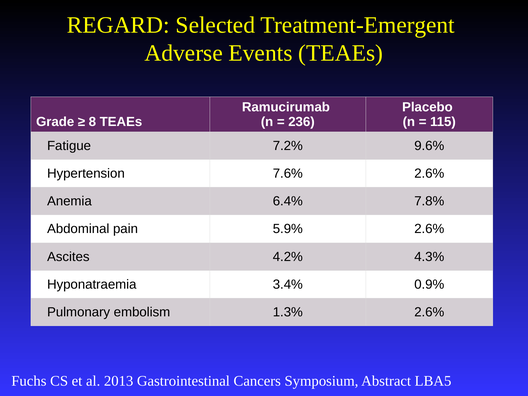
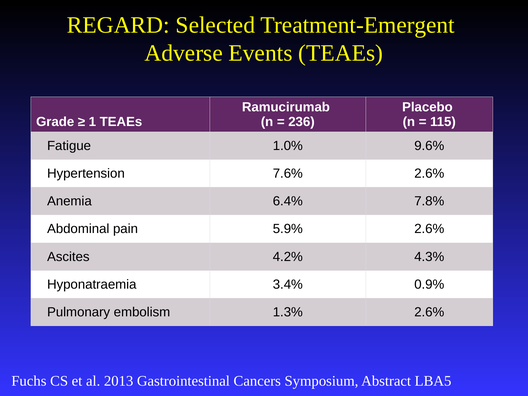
8: 8 -> 1
7.2%: 7.2% -> 1.0%
